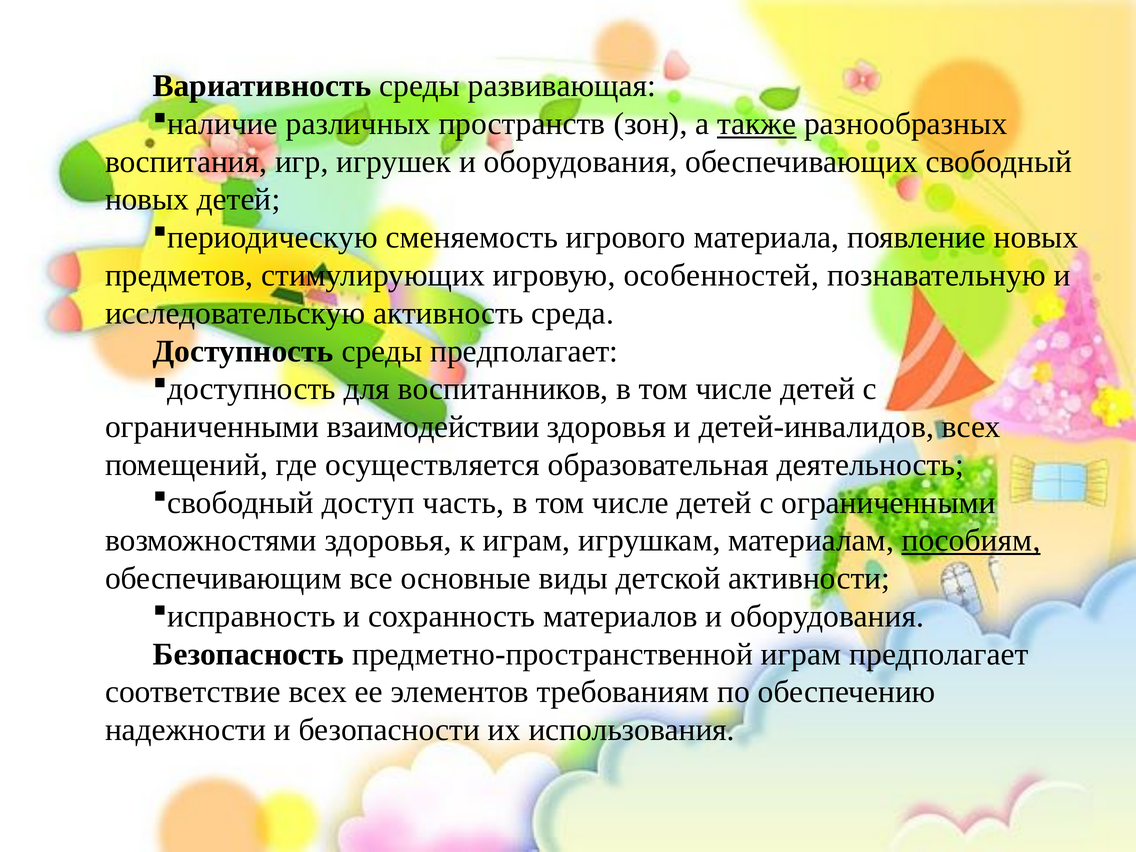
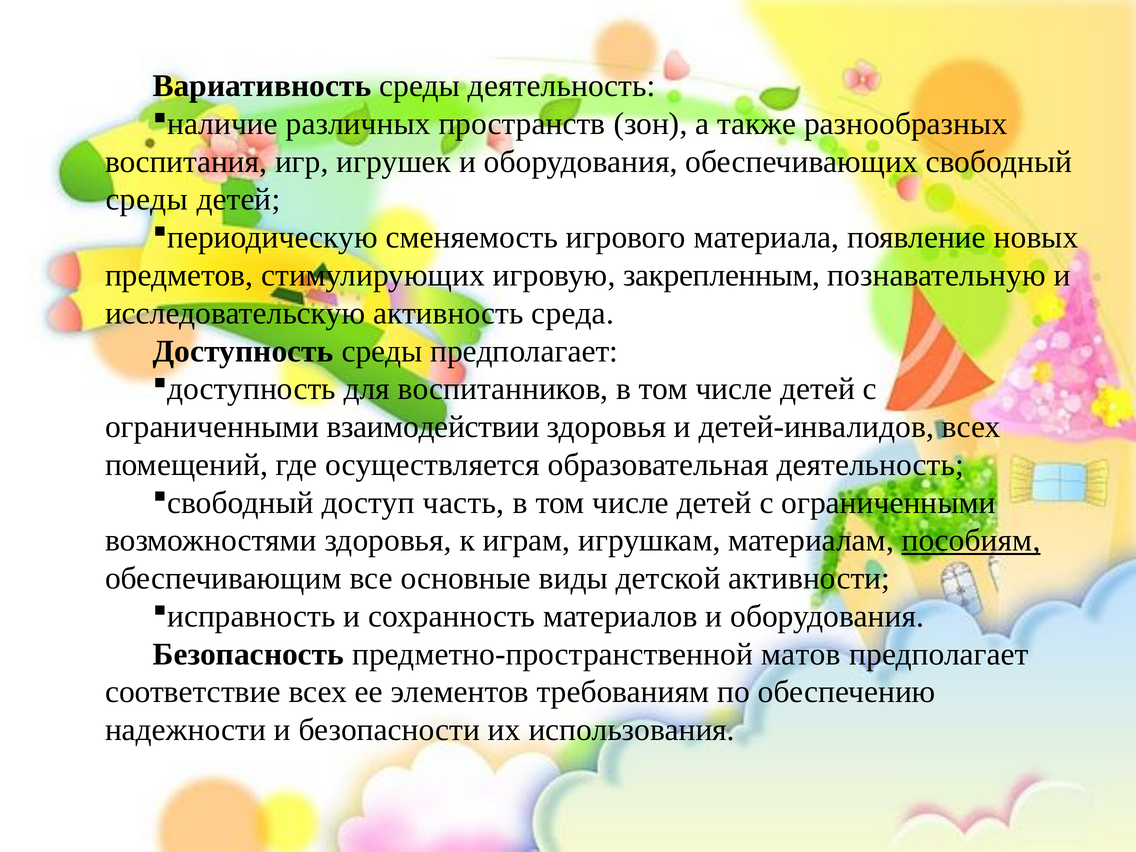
среды развивающая: развивающая -> деятельность
также underline: present -> none
новых at (147, 200): новых -> среды
особенностей: особенностей -> закрепленным
предметно-пространственной играм: играм -> матов
